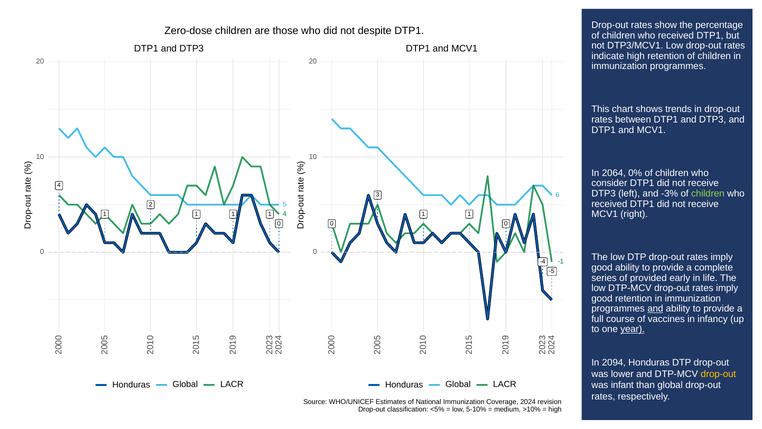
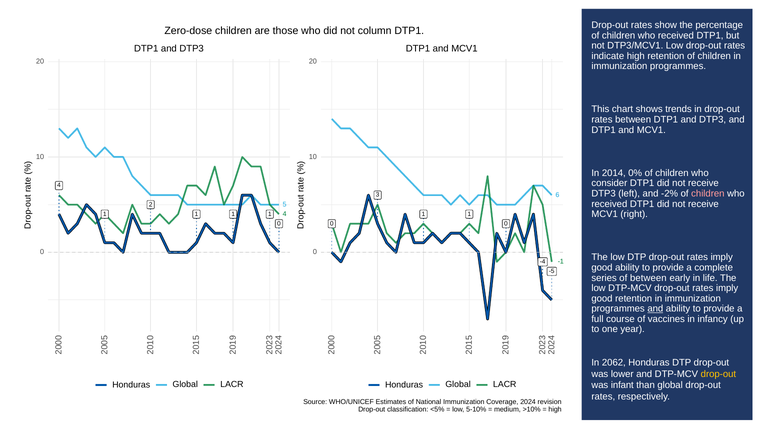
despite: despite -> column
2064: 2064 -> 2014
-3%: -3% -> -2%
children at (708, 193) colour: light green -> pink
of provided: provided -> between
year underline: present -> none
2094: 2094 -> 2062
